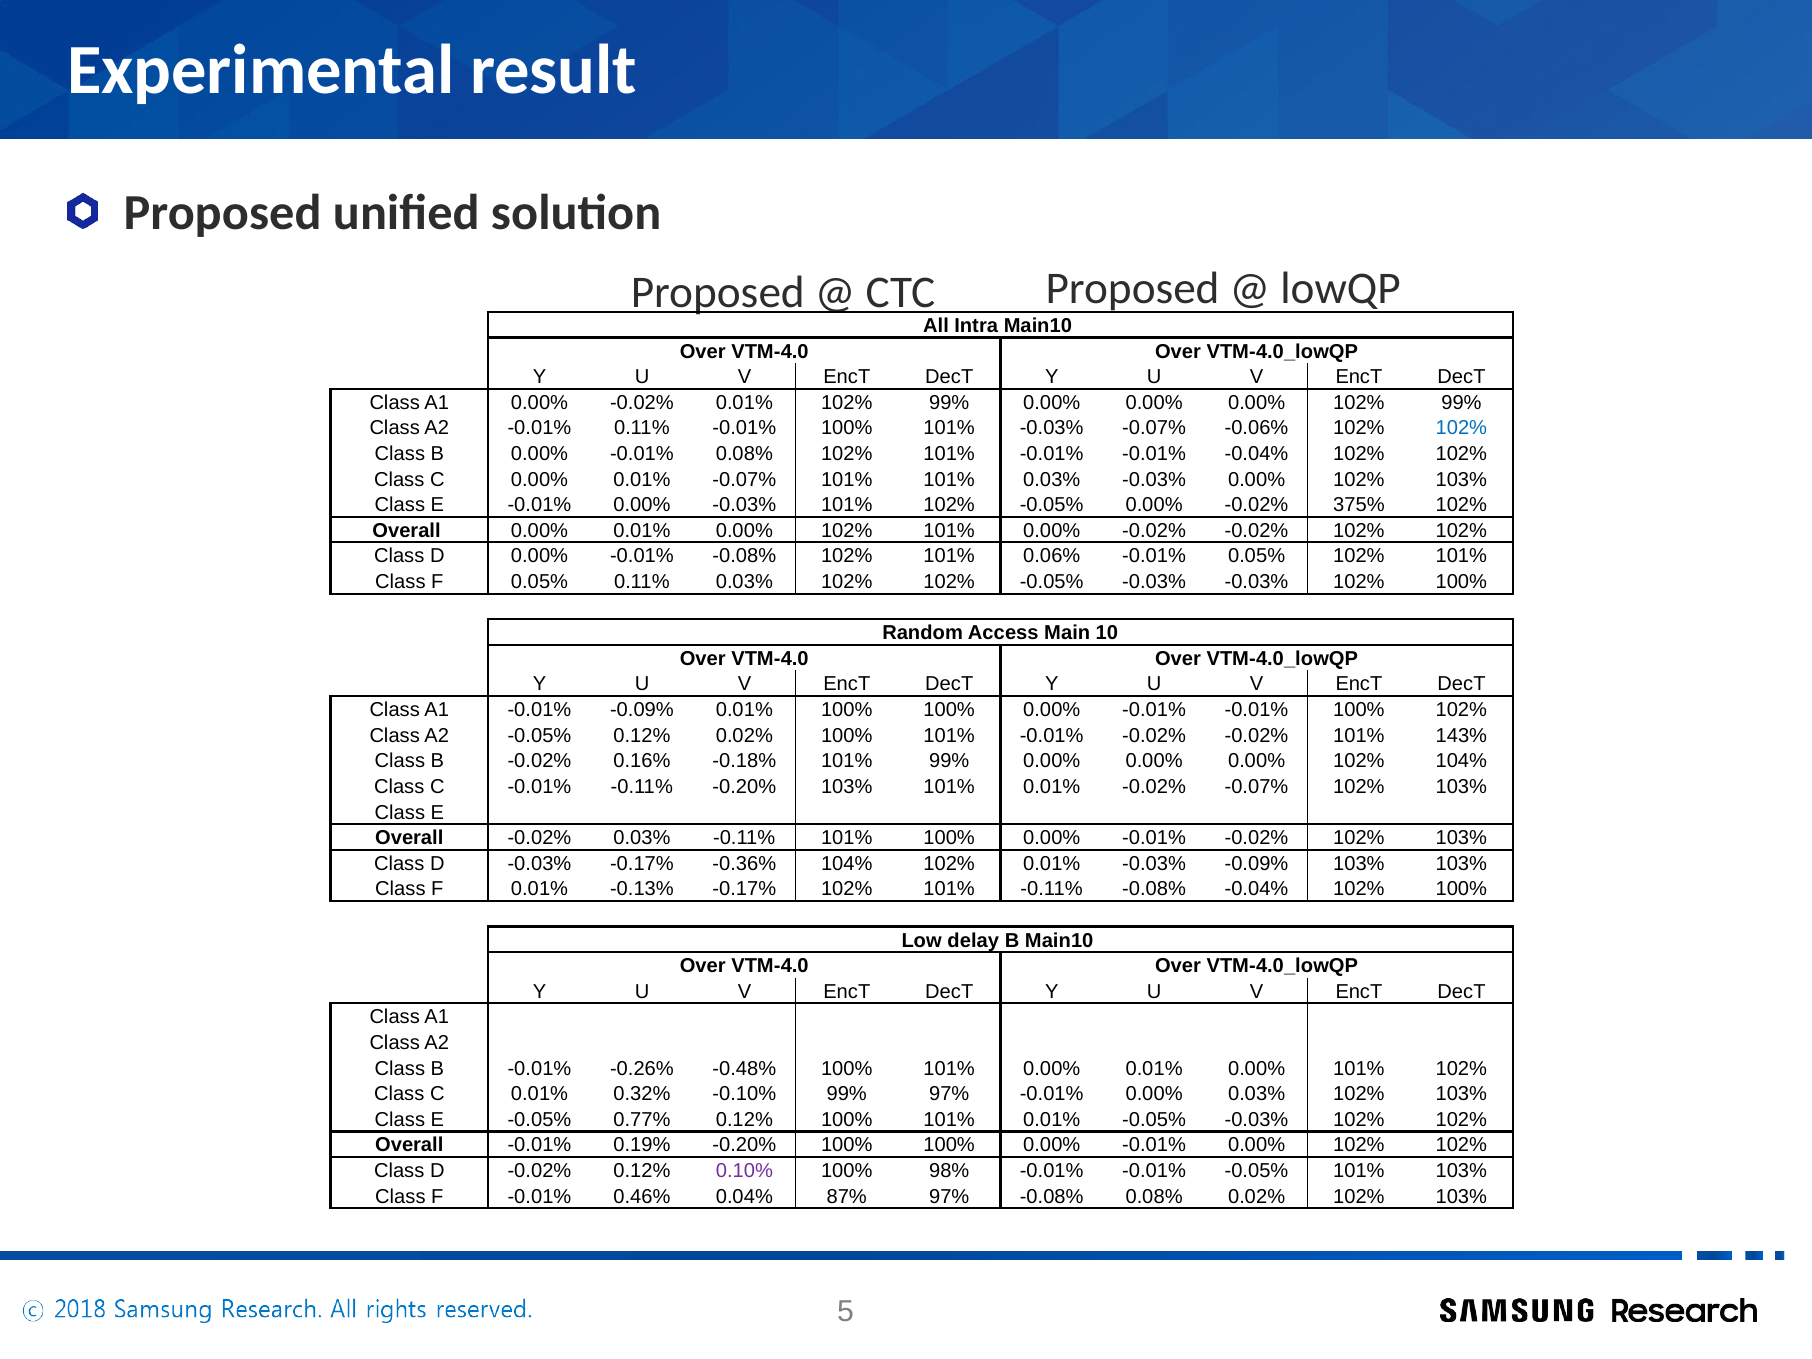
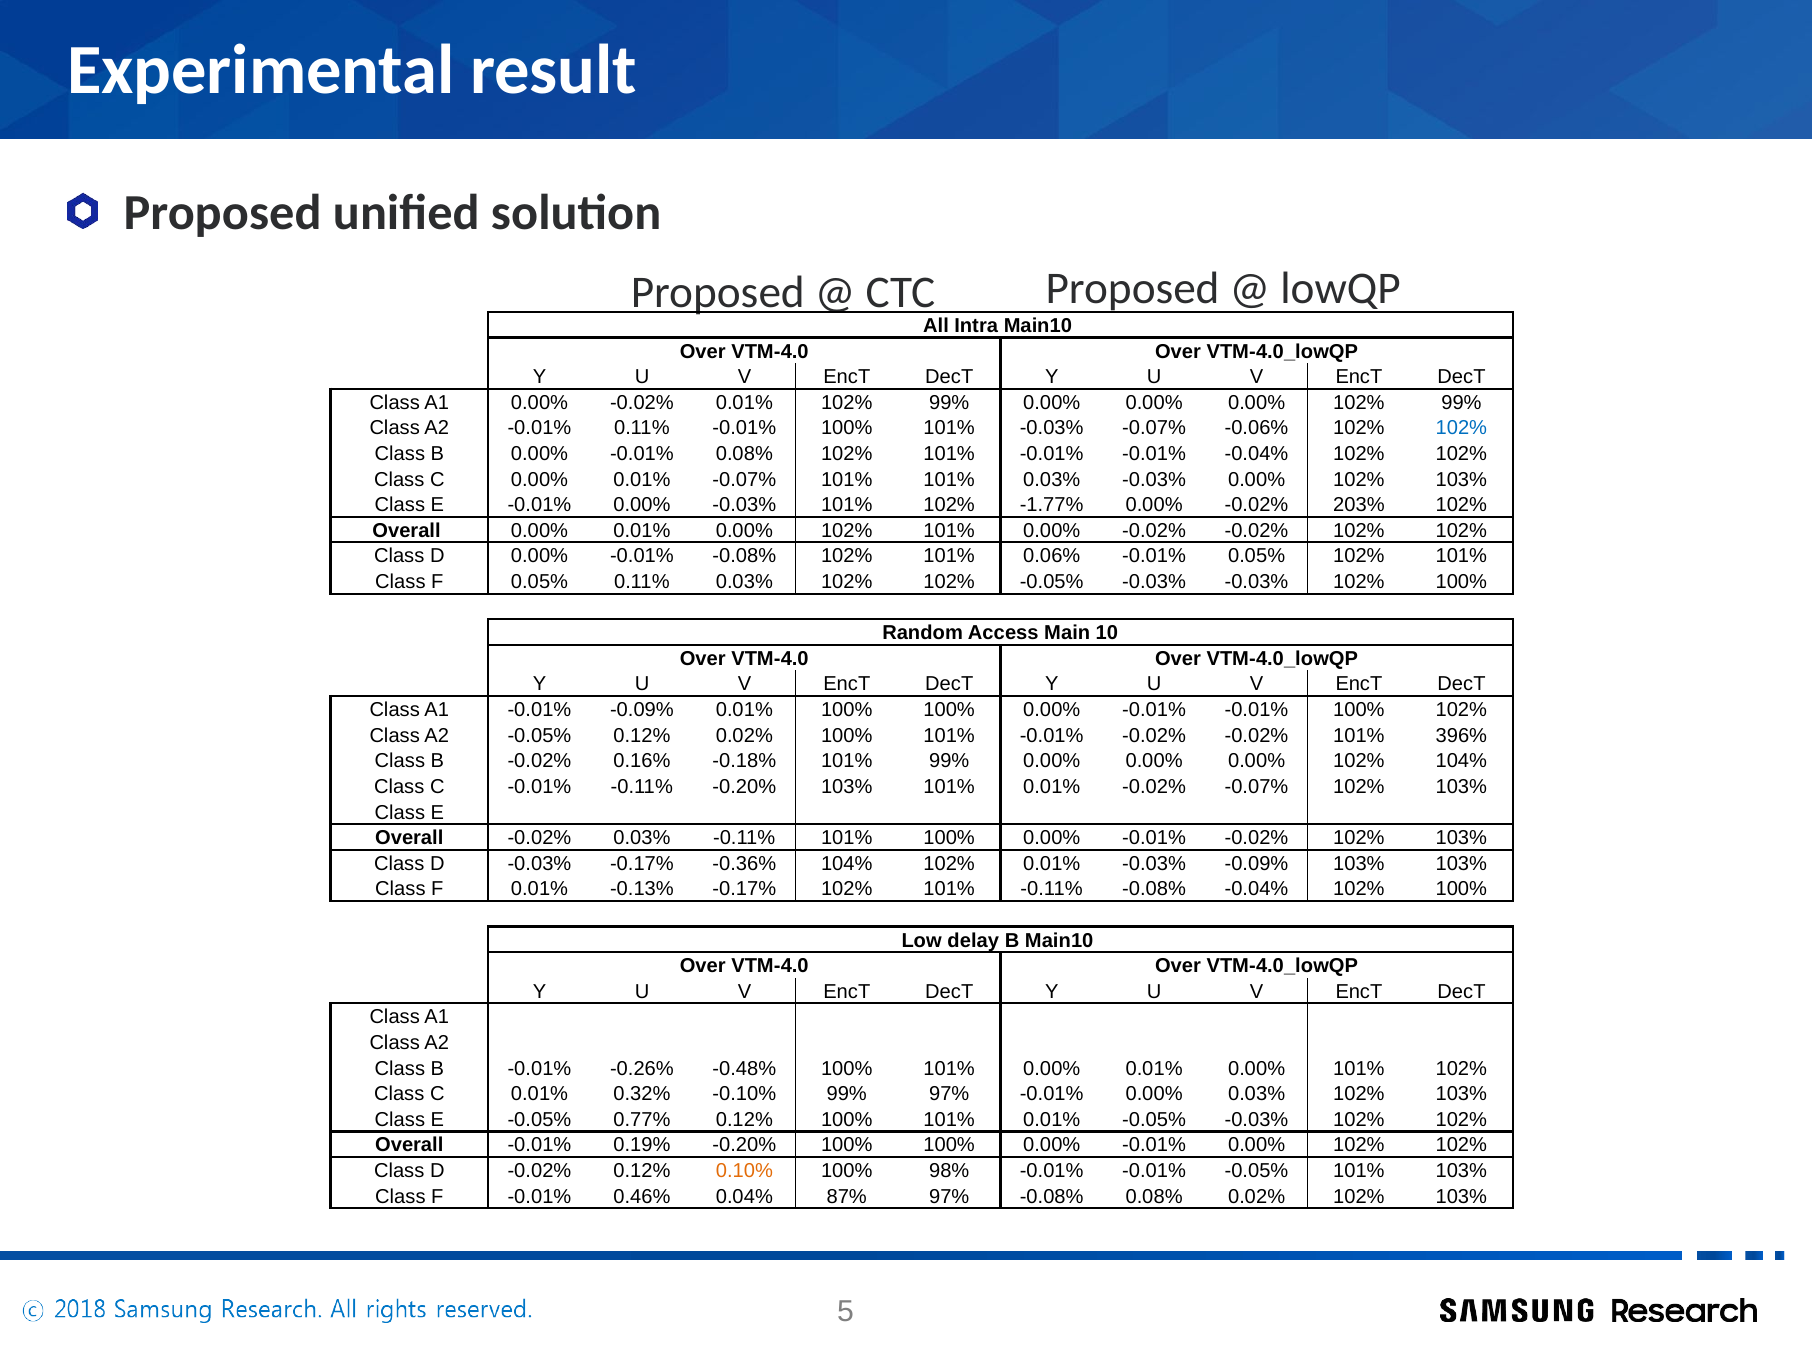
101% 102% -0.05%: -0.05% -> -1.77%
375%: 375% -> 203%
143%: 143% -> 396%
0.10% colour: purple -> orange
